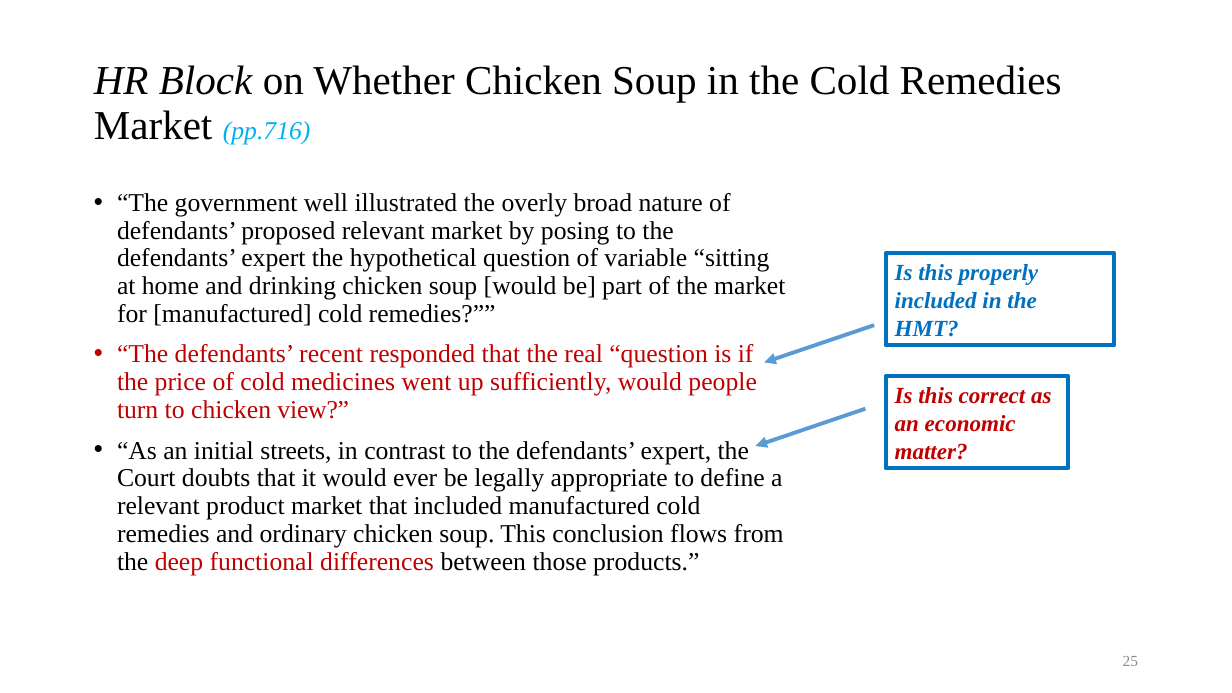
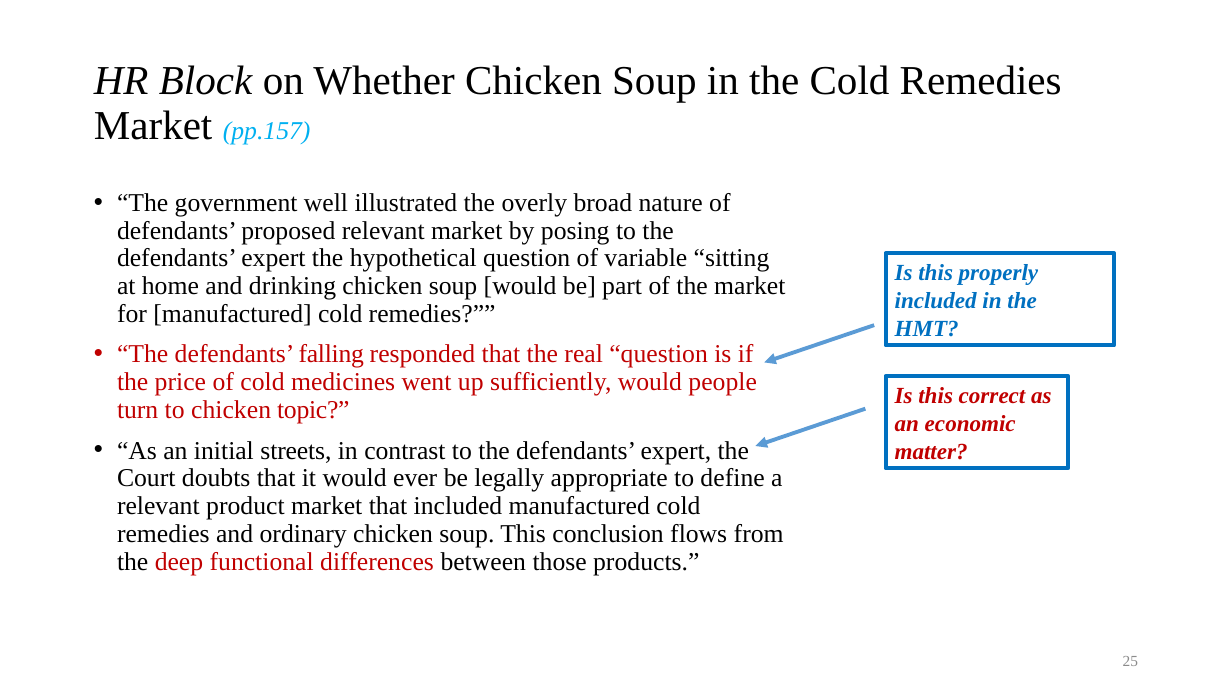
pp.716: pp.716 -> pp.157
recent: recent -> falling
view: view -> topic
